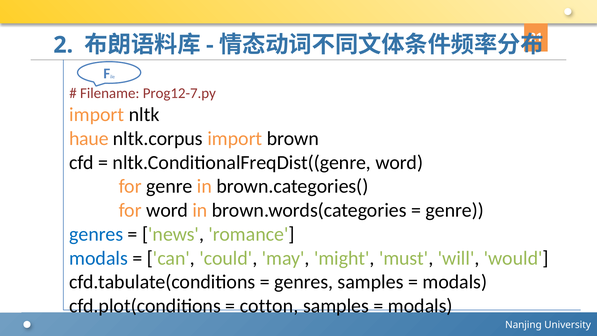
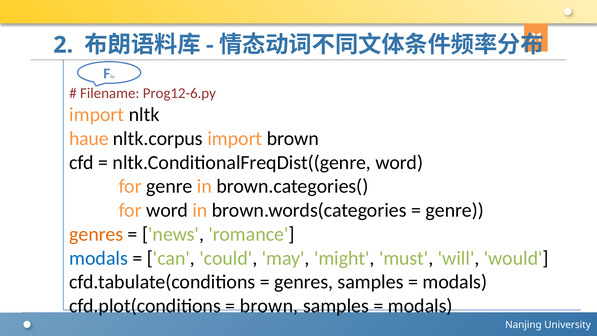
Prog12-7.py: Prog12-7.py -> Prog12-6.py
genres at (96, 234) colour: blue -> orange
cotton at (269, 306): cotton -> brown
